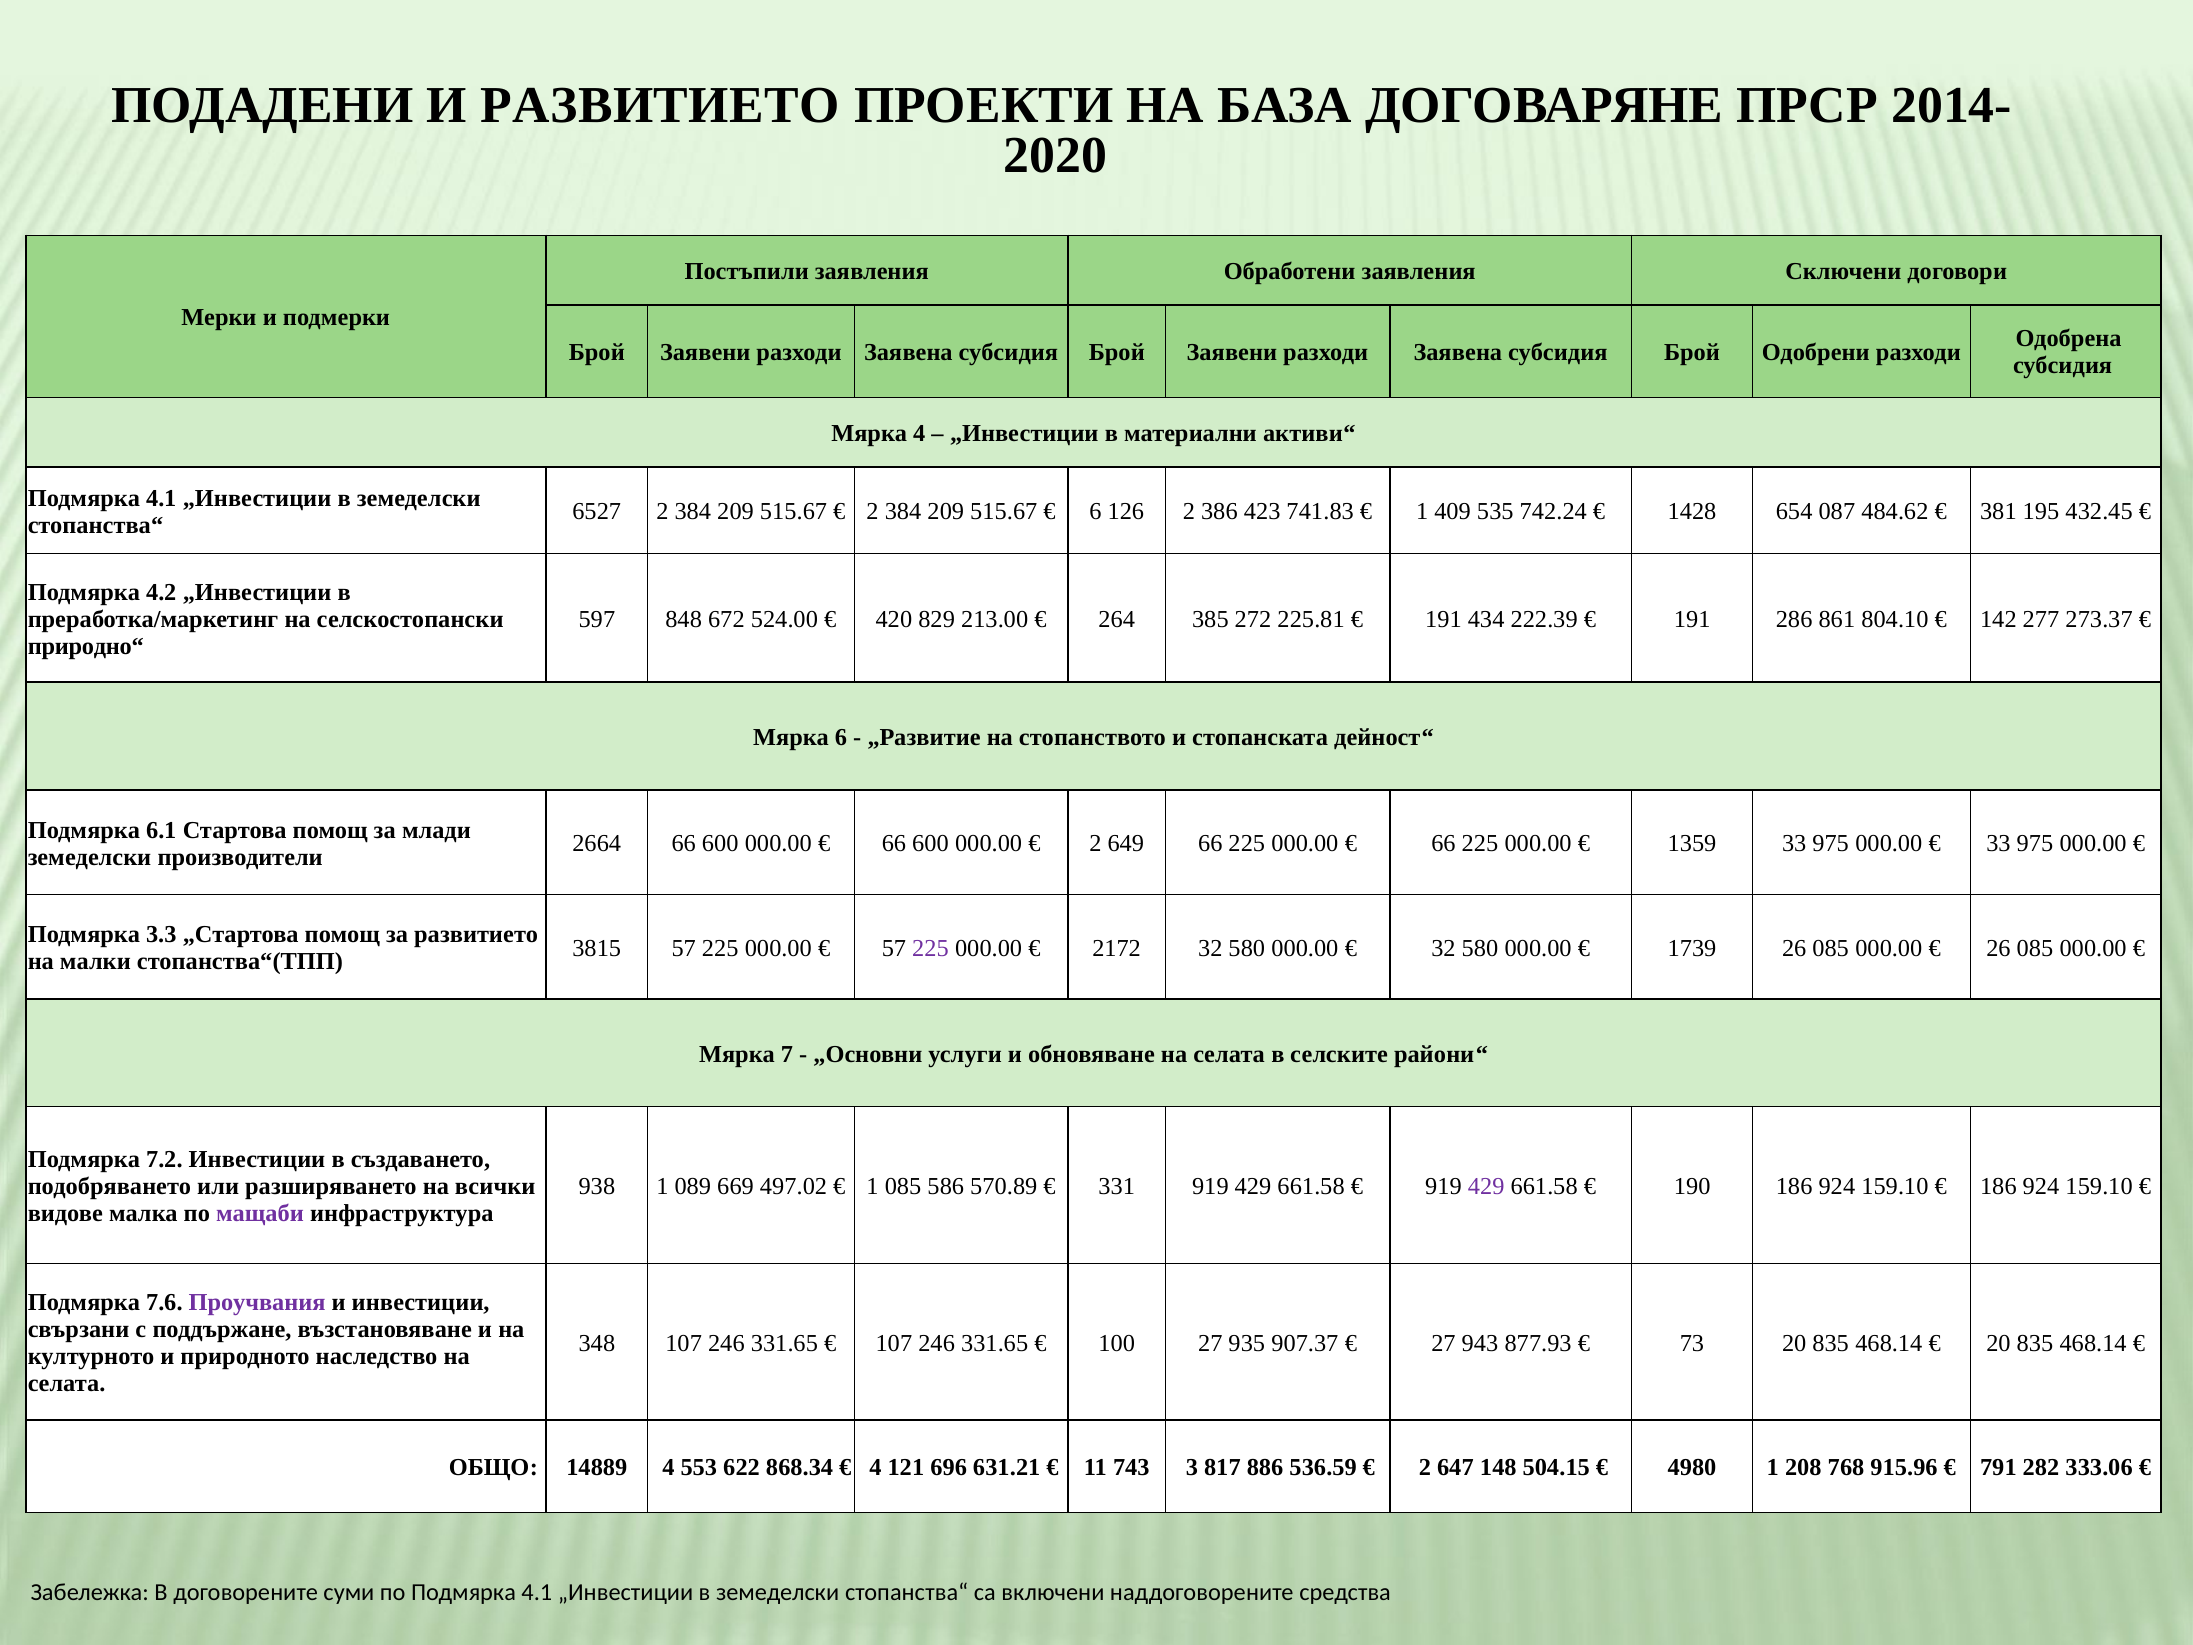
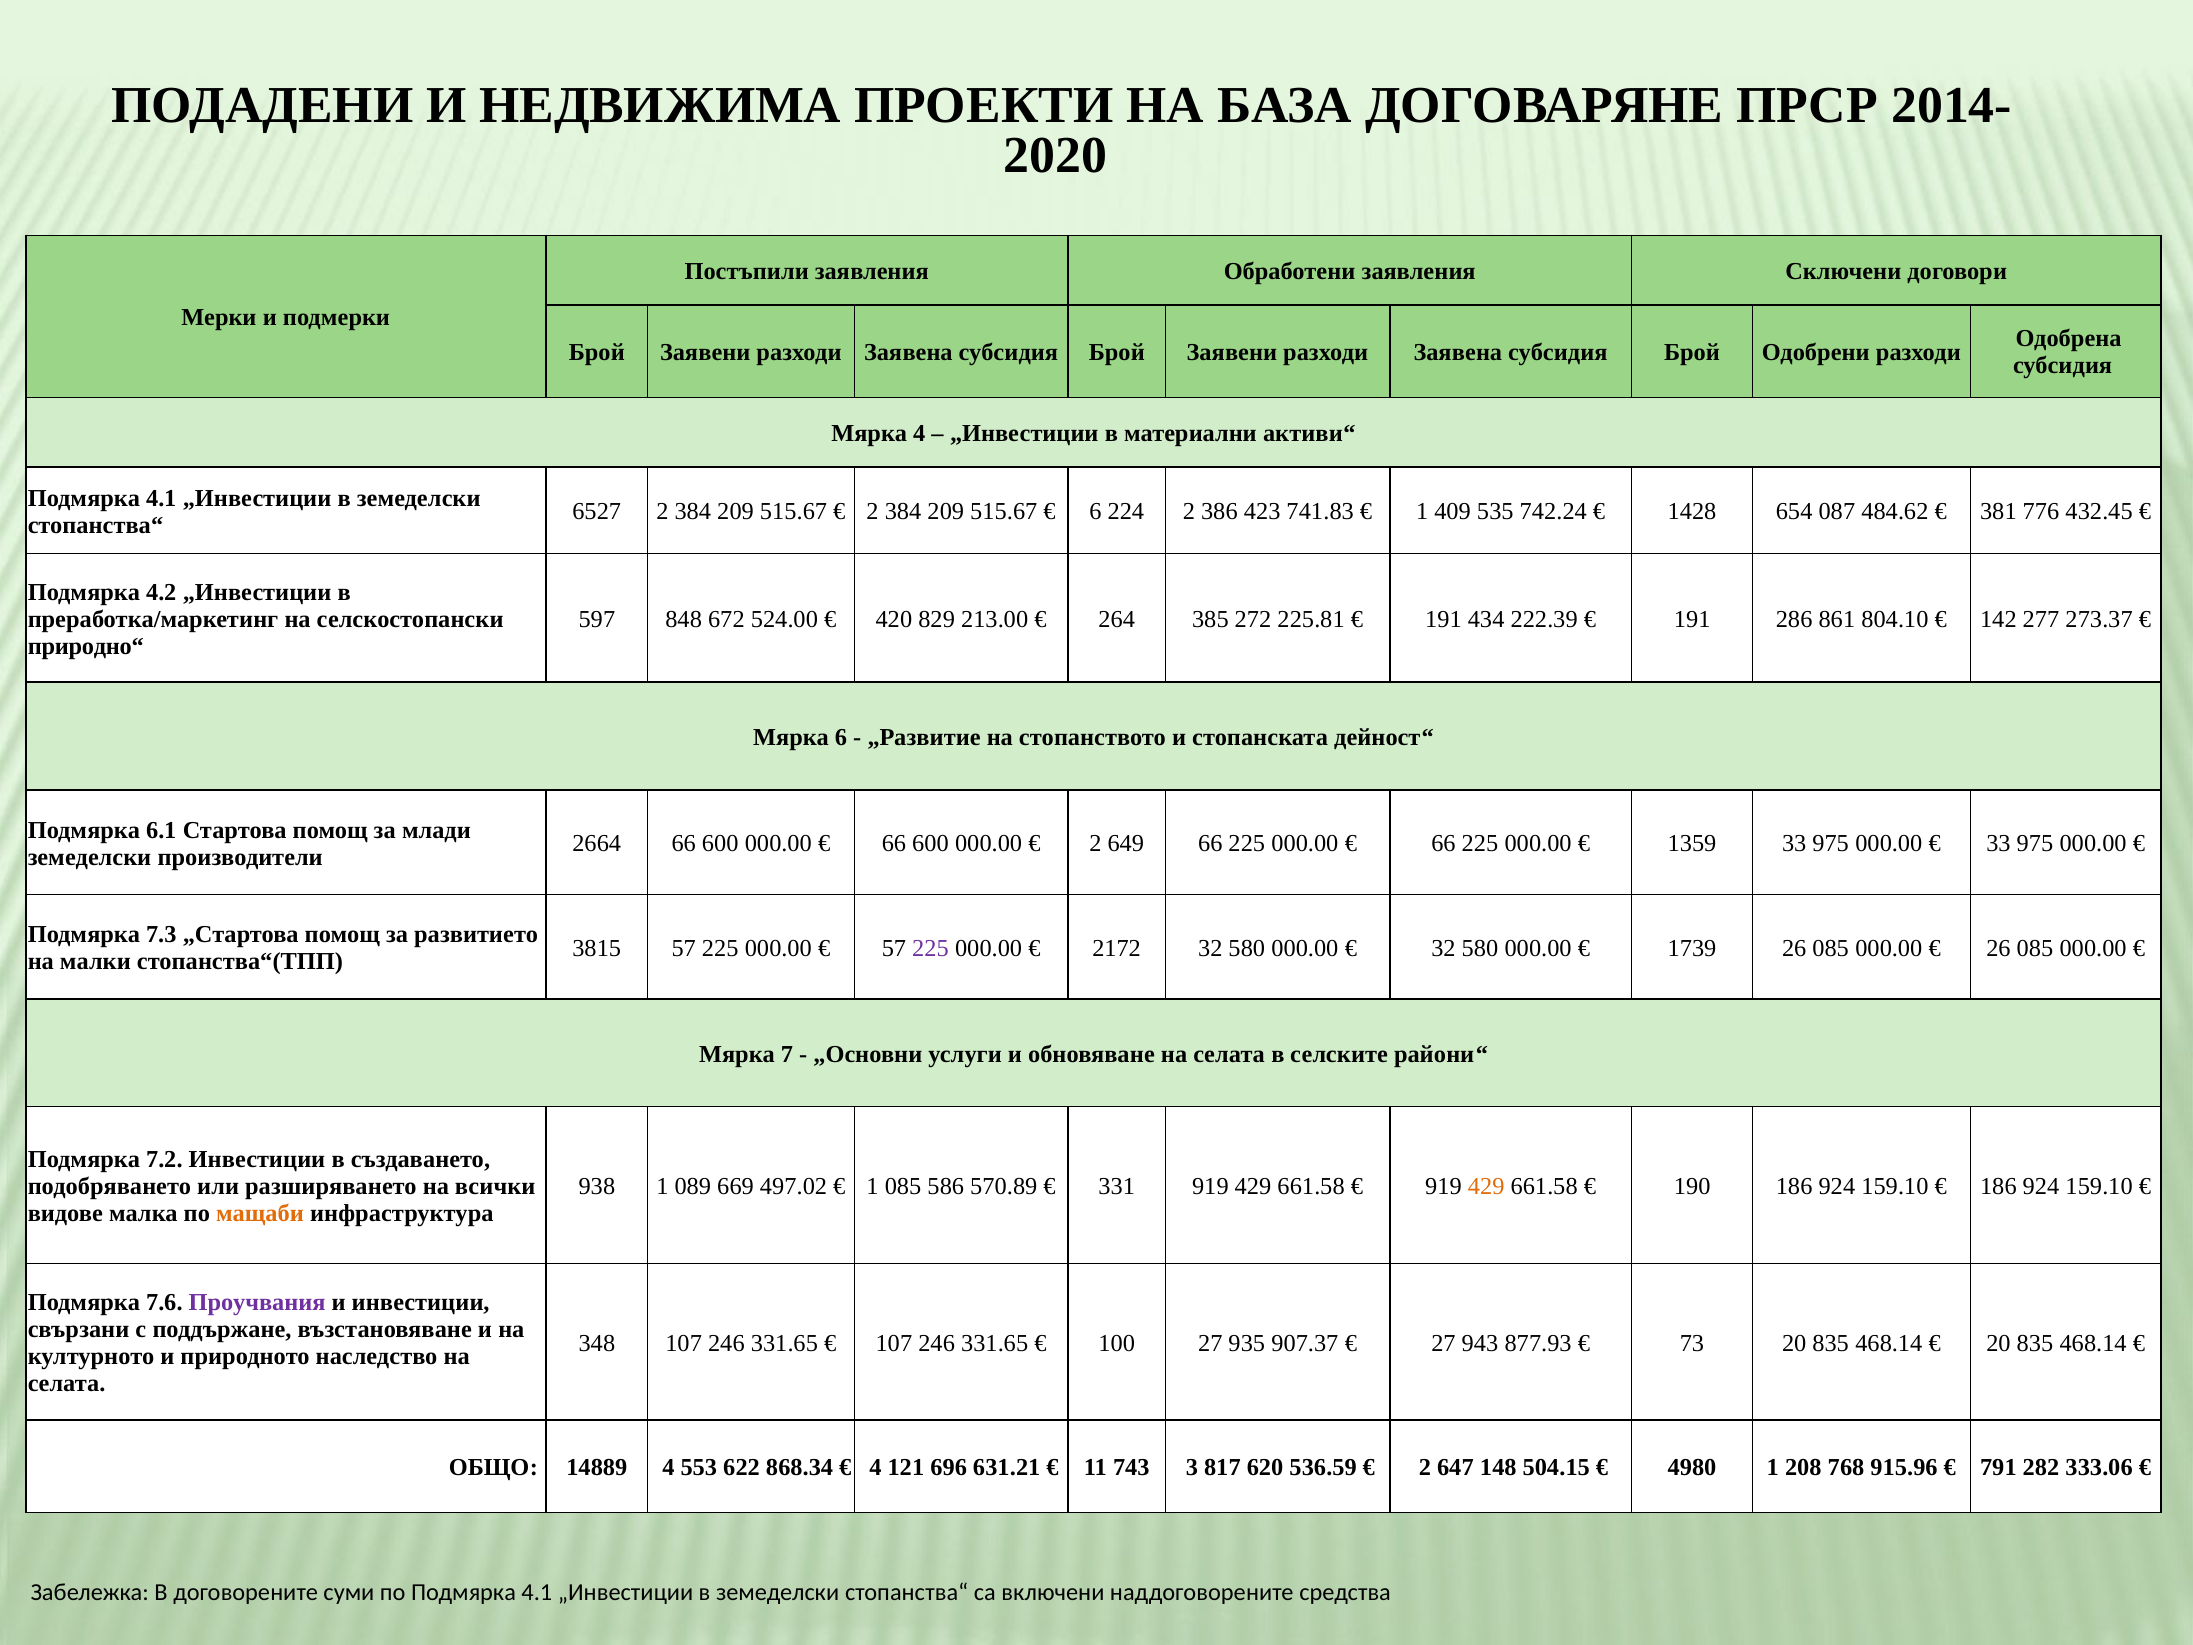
И РАЗВИТИЕТО: РАЗВИТИЕТО -> НЕДВИЖИМА
126: 126 -> 224
195: 195 -> 776
3.3: 3.3 -> 7.3
429 at (1486, 1186) colour: purple -> orange
мащаби colour: purple -> orange
886: 886 -> 620
